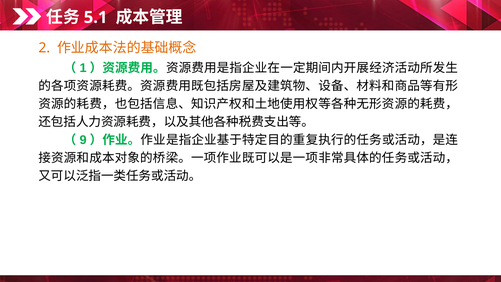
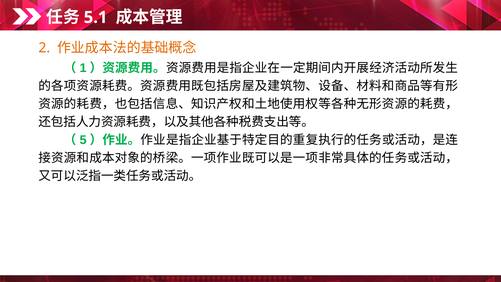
9: 9 -> 5
